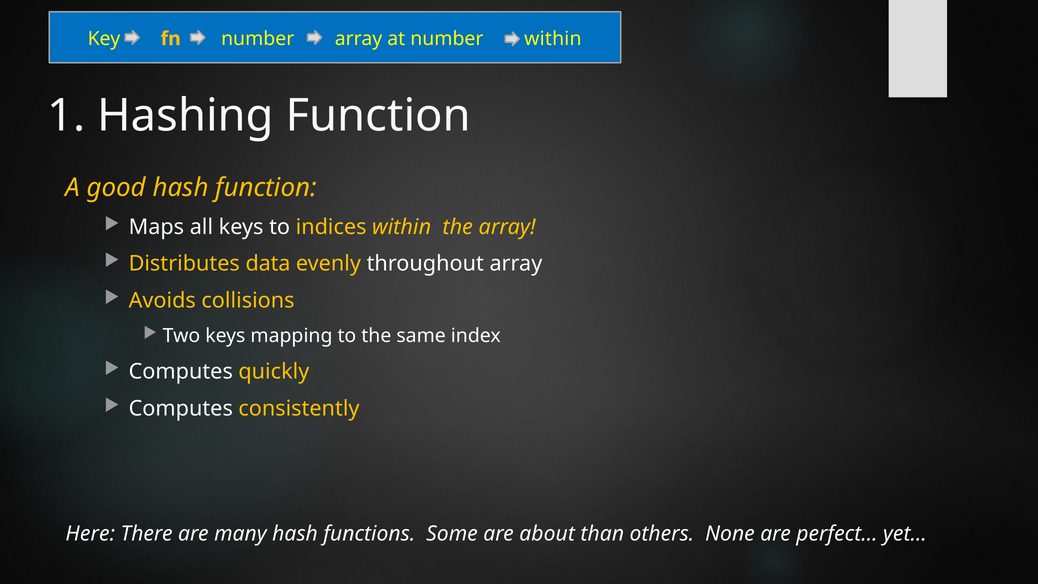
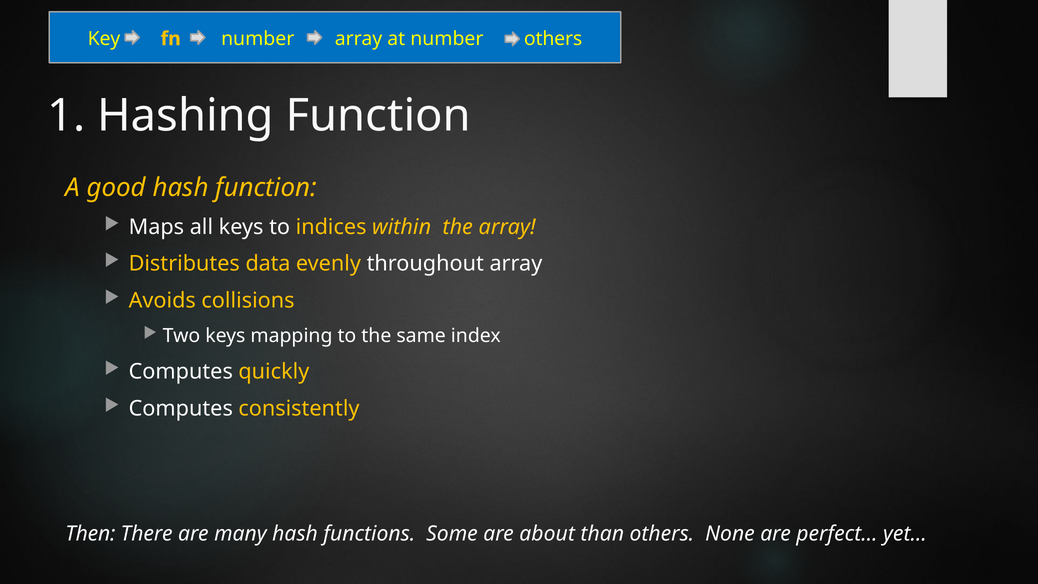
number within: within -> others
Here: Here -> Then
